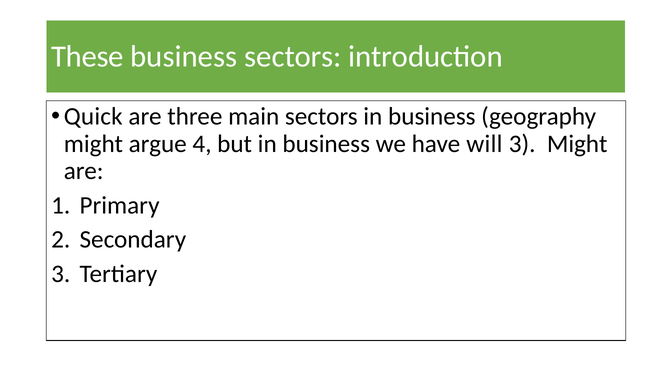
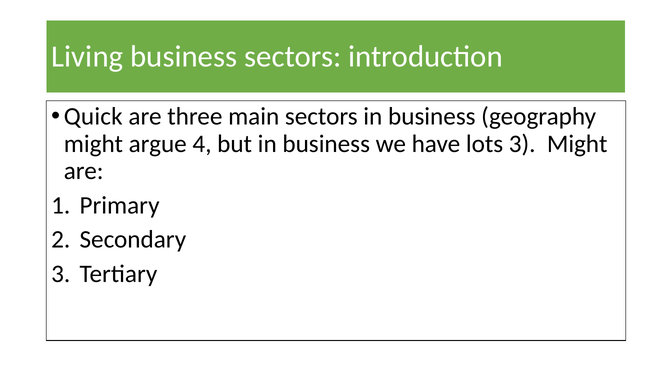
These: These -> Living
will: will -> lots
